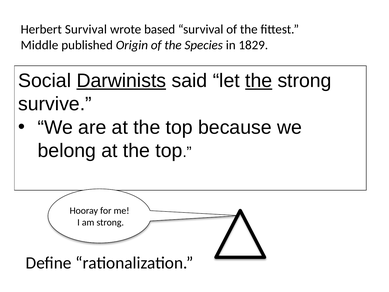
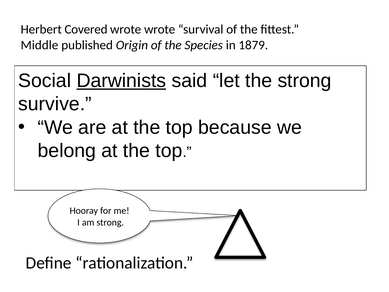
Herbert Survival: Survival -> Covered
wrote based: based -> wrote
1829: 1829 -> 1879
the at (259, 81) underline: present -> none
